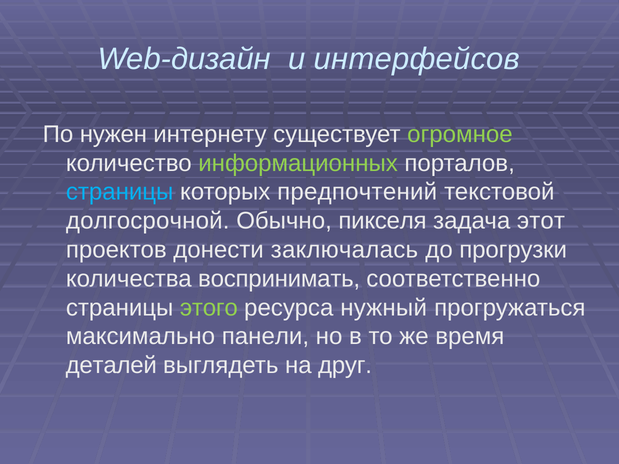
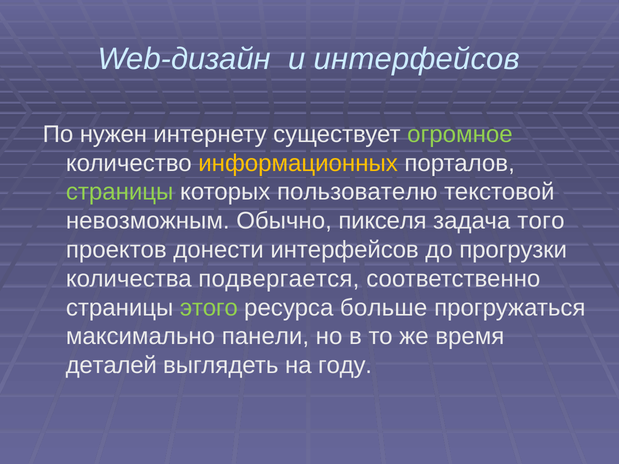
информационных colour: light green -> yellow
страницы at (120, 192) colour: light blue -> light green
предпочтений: предпочтений -> пользователю
долгосрочной: долгосрочной -> невозможным
этот: этот -> того
донести заключалась: заключалась -> интерфейсов
воспринимать: воспринимать -> подвергается
нужный: нужный -> больше
друг: друг -> году
